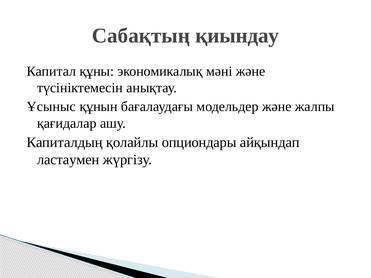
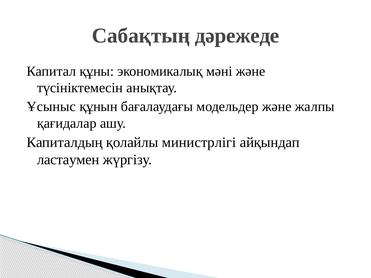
қиындау: қиындау -> дәрежеде
опциондары: опциондары -> министрлігі
